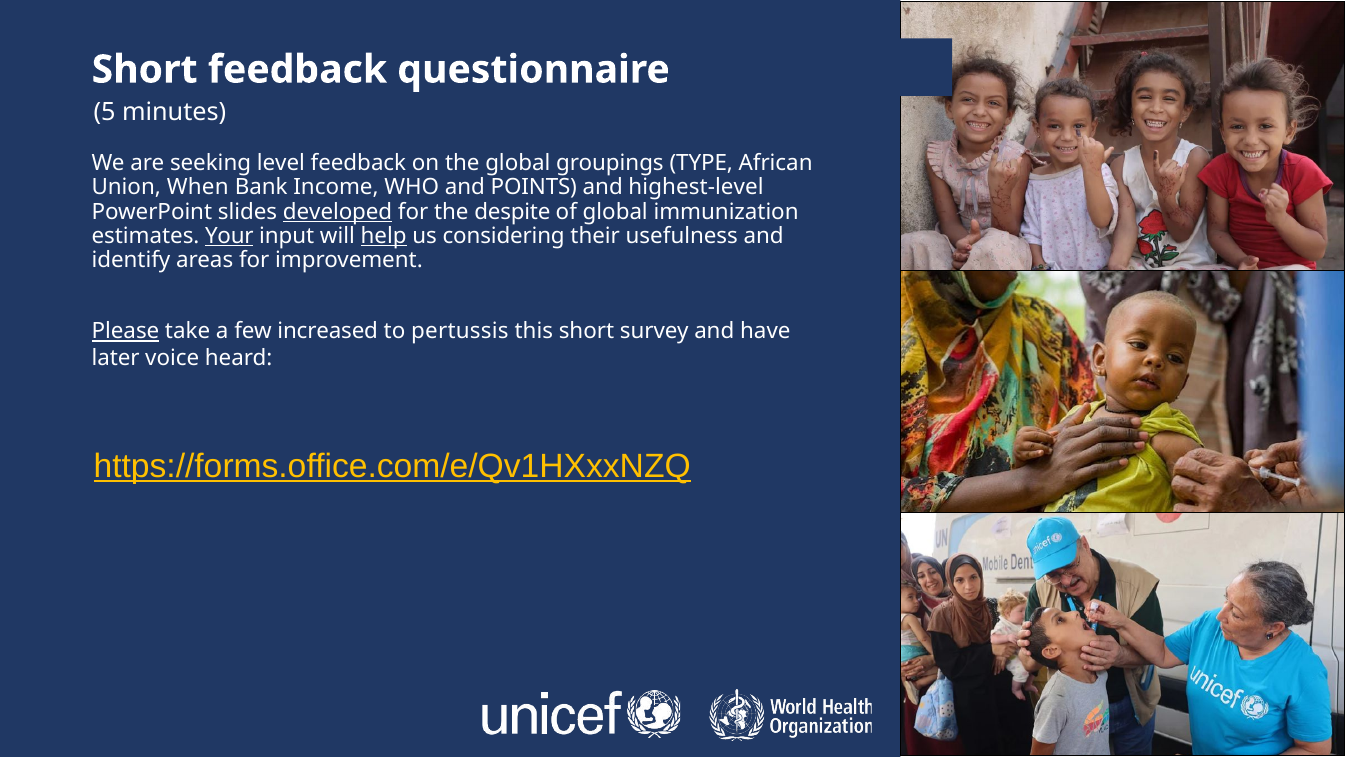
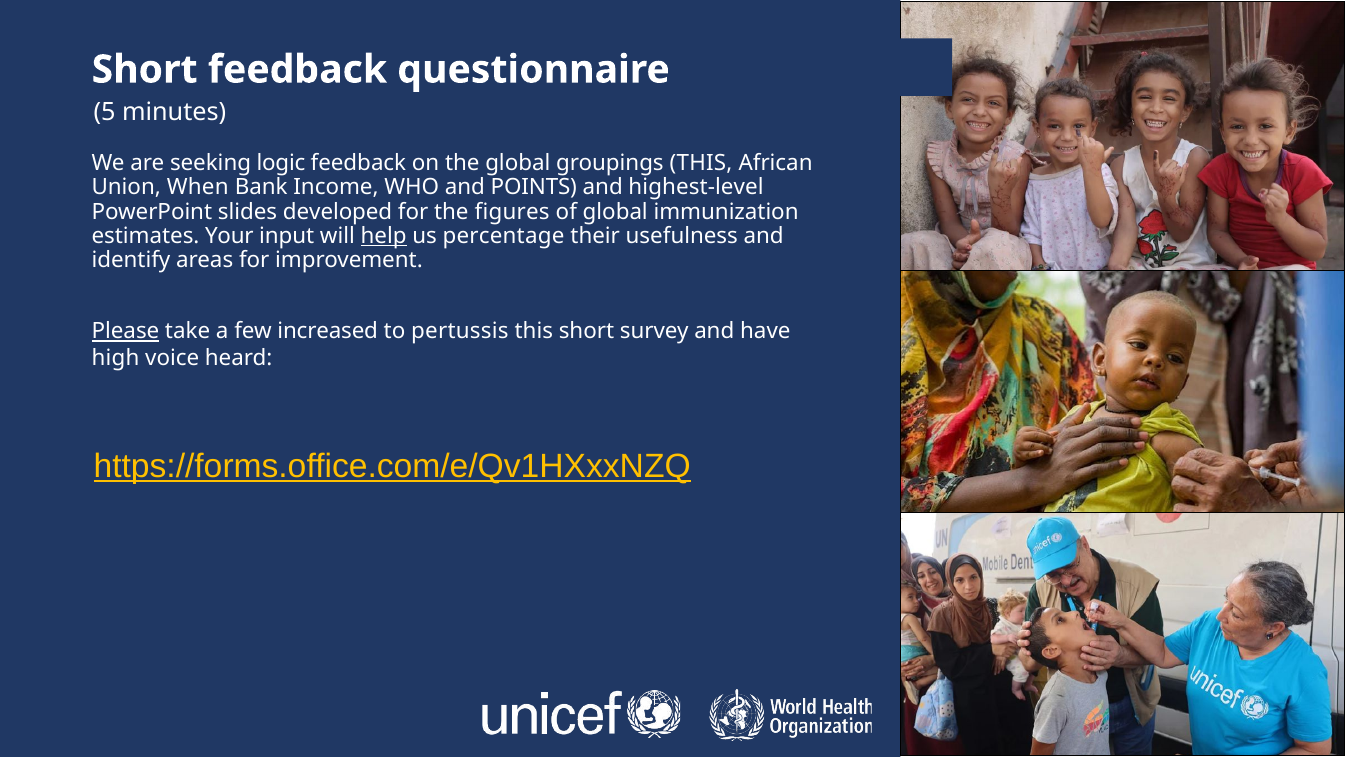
level: level -> logic
groupings TYPE: TYPE -> THIS
developed underline: present -> none
despite: despite -> figures
Your underline: present -> none
considering: considering -> percentage
later: later -> high
